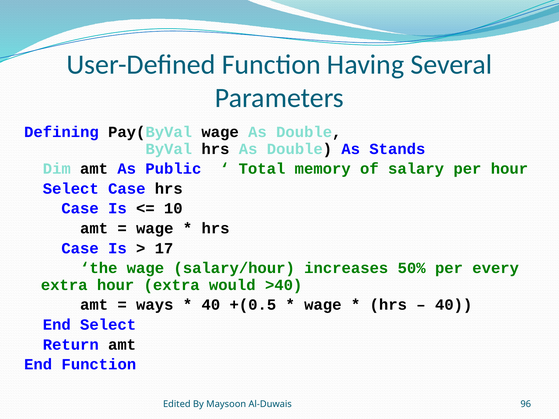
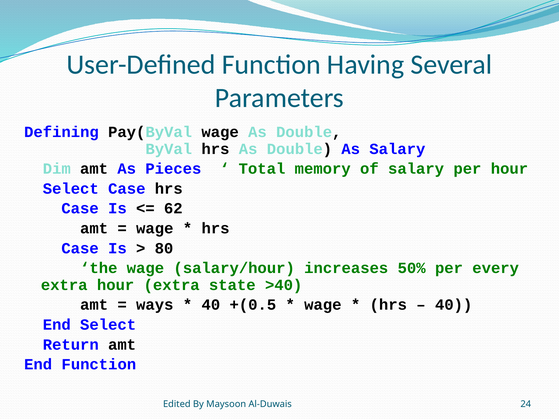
As Stands: Stands -> Salary
Public: Public -> Pieces
10: 10 -> 62
17: 17 -> 80
would: would -> state
96: 96 -> 24
